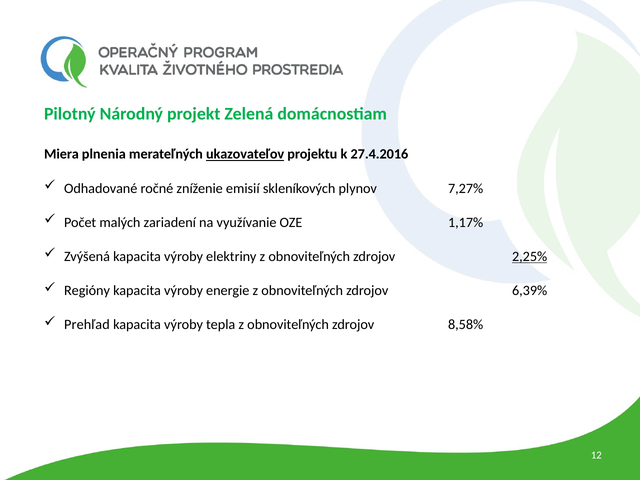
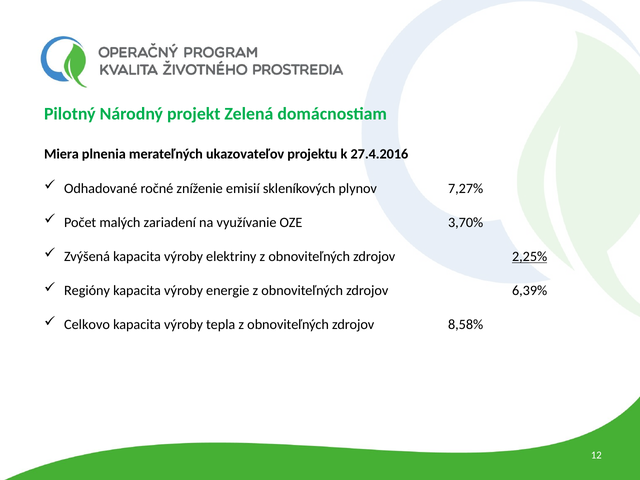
ukazovateľov underline: present -> none
1,17%: 1,17% -> 3,70%
Prehľad: Prehľad -> Celkovo
